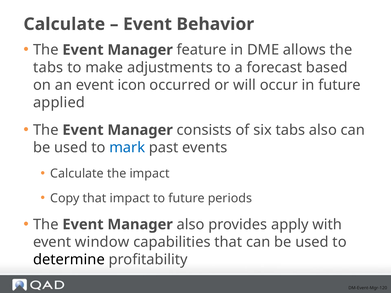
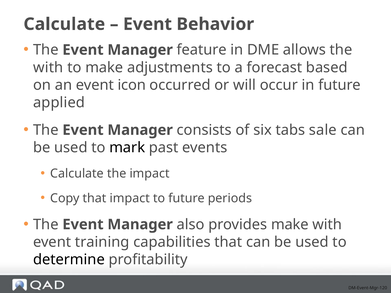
tabs at (48, 68): tabs -> with
tabs also: also -> sale
mark colour: blue -> black
provides apply: apply -> make
window: window -> training
